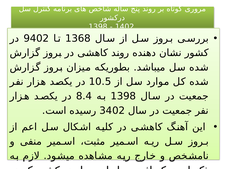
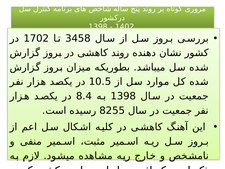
9402: 9402 -> 1702
1368: 1368 -> 3458
3402: 3402 -> 8255
